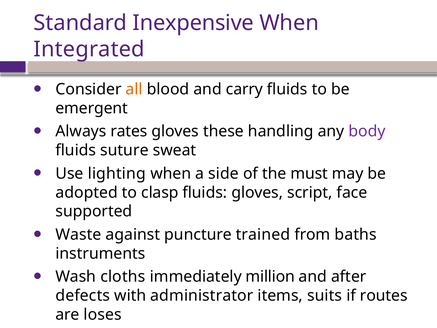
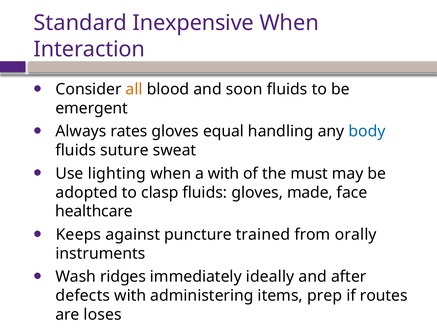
Integrated: Integrated -> Interaction
carry: carry -> soon
these: these -> equal
body colour: purple -> blue
a side: side -> with
script: script -> made
supported: supported -> healthcare
Waste: Waste -> Keeps
baths: baths -> orally
cloths: cloths -> ridges
million: million -> ideally
administrator: administrator -> administering
suits: suits -> prep
